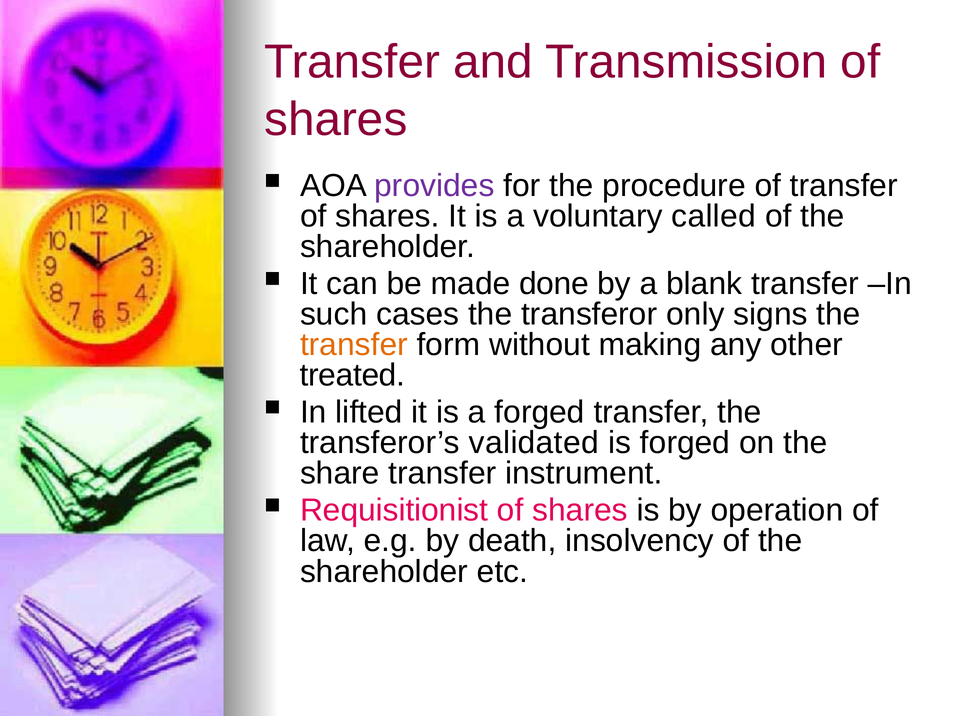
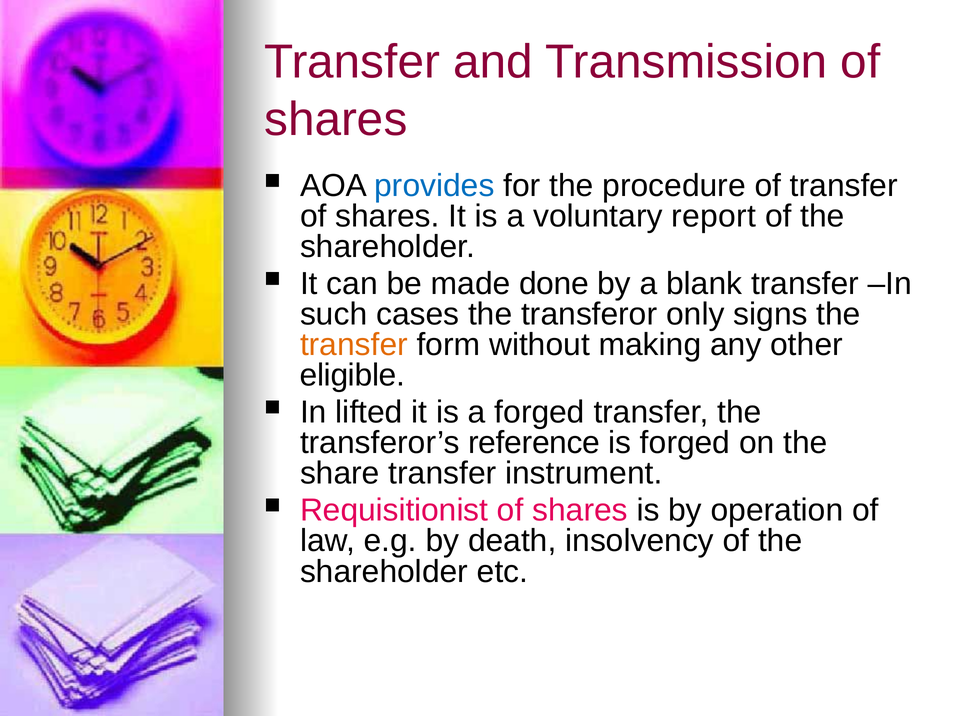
provides colour: purple -> blue
called: called -> report
treated: treated -> eligible
validated: validated -> reference
